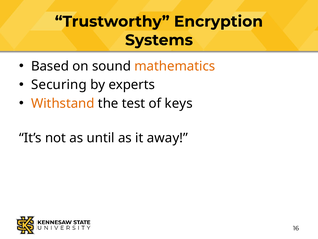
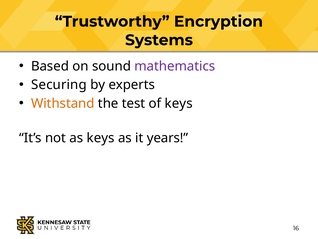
mathematics colour: orange -> purple
as until: until -> keys
away: away -> years
